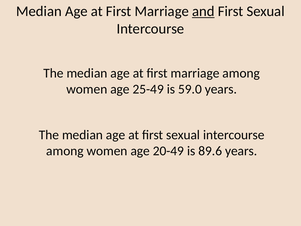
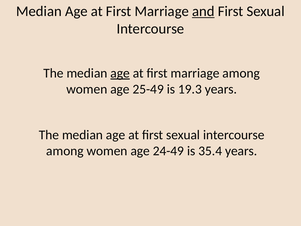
age at (120, 73) underline: none -> present
59.0: 59.0 -> 19.3
20-49: 20-49 -> 24-49
89.6: 89.6 -> 35.4
